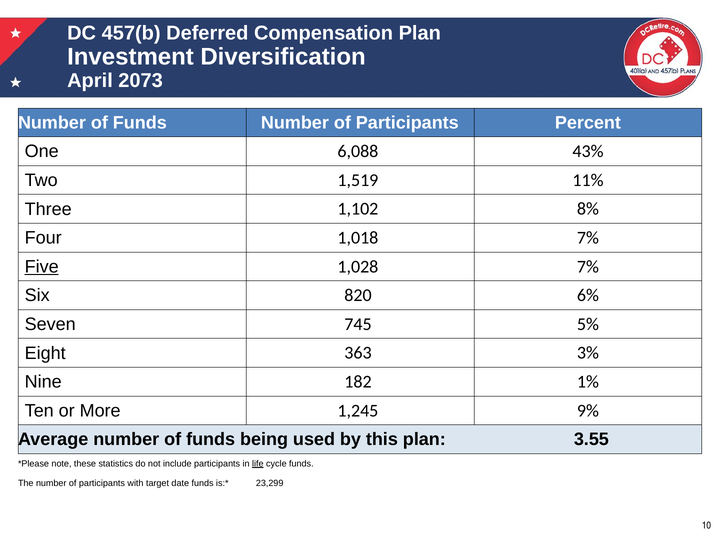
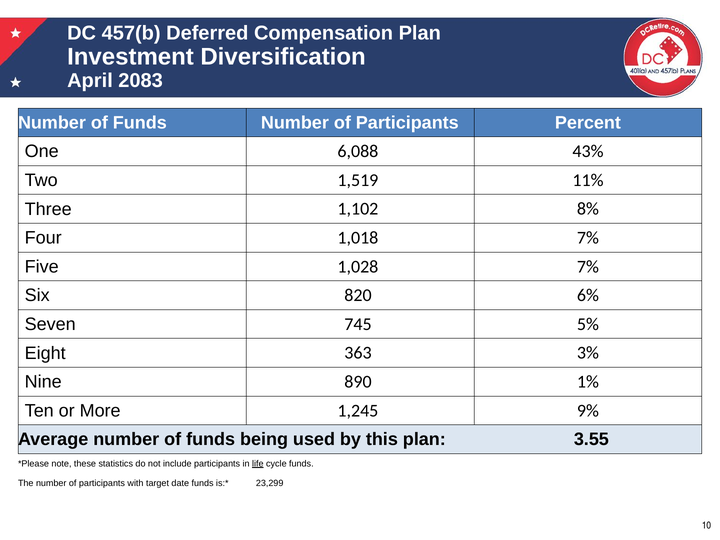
2073: 2073 -> 2083
Five underline: present -> none
182: 182 -> 890
